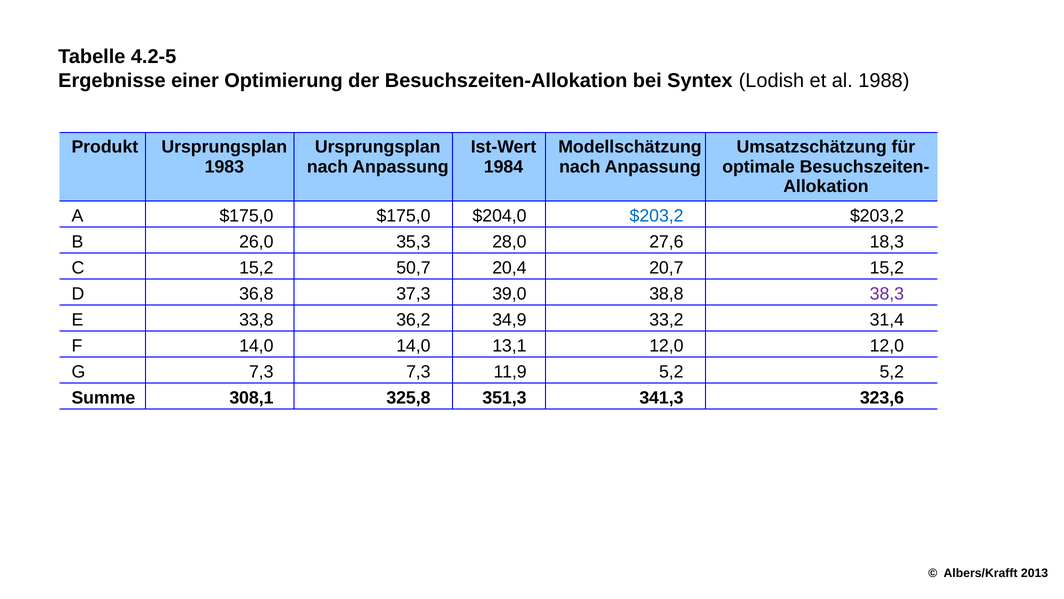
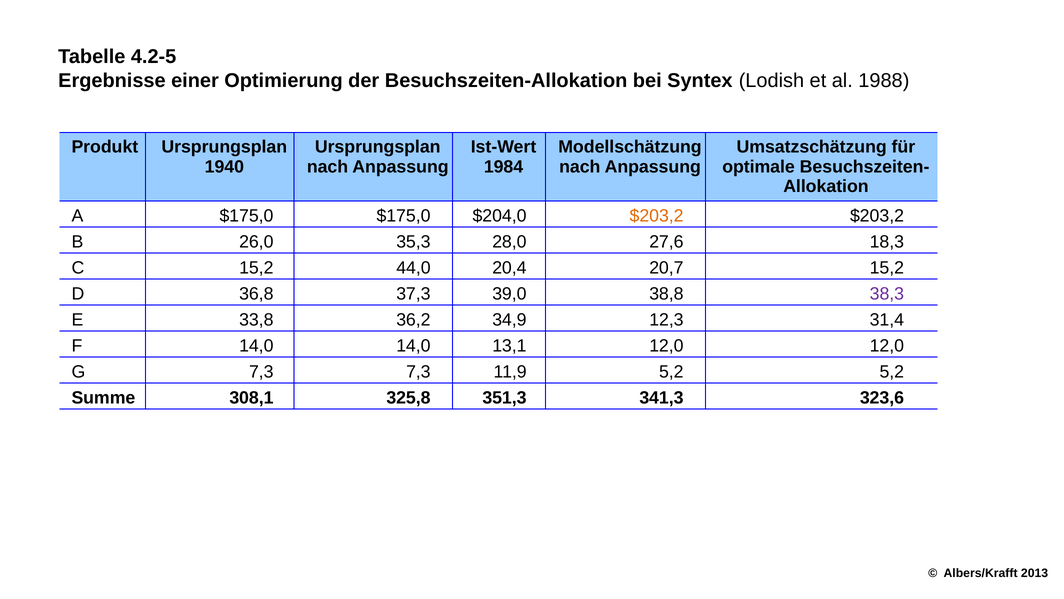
1983: 1983 -> 1940
$203,2 at (657, 216) colour: blue -> orange
50,7: 50,7 -> 44,0
33,2: 33,2 -> 12,3
